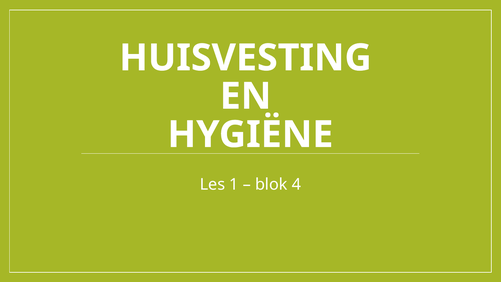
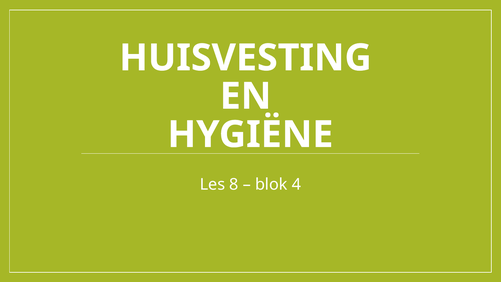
1: 1 -> 8
